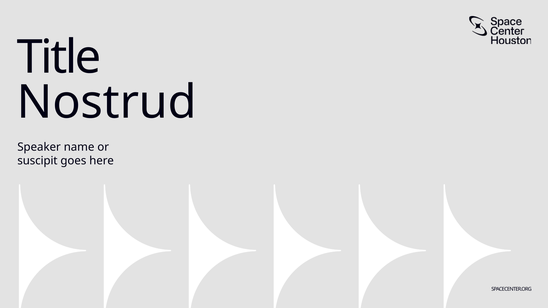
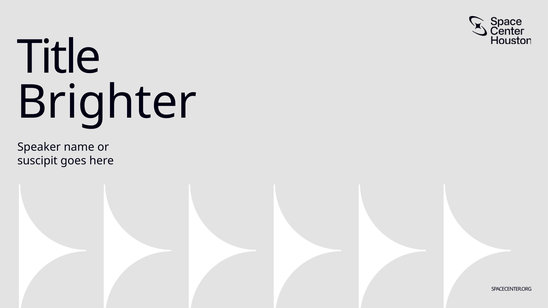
Nostrud: Nostrud -> Brighter
